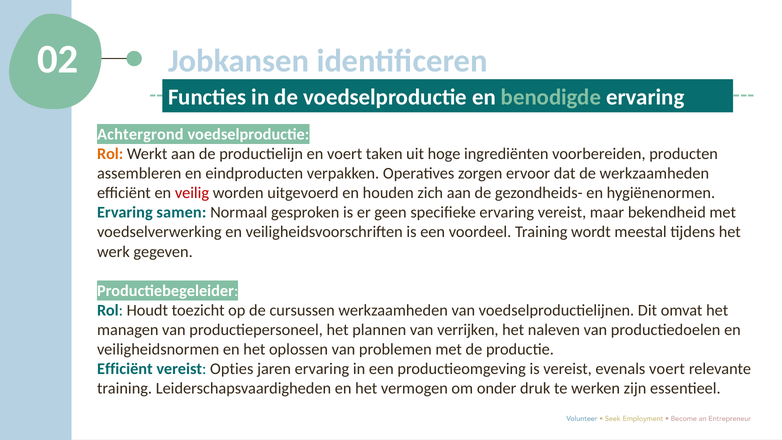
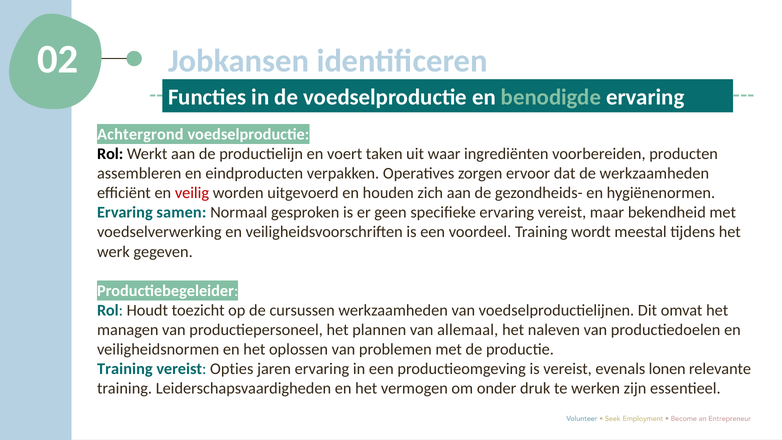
Rol at (110, 154) colour: orange -> black
hoge: hoge -> waar
verrijken: verrijken -> allemaal
Efficiënt at (125, 369): Efficiënt -> Training
evenals voert: voert -> lonen
